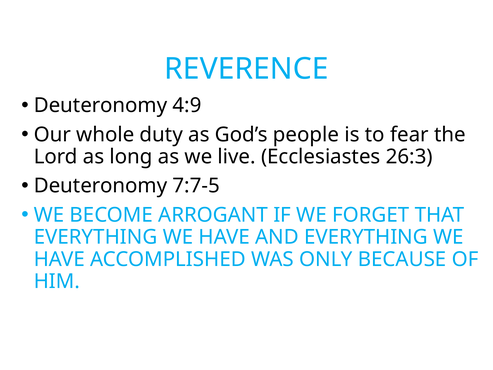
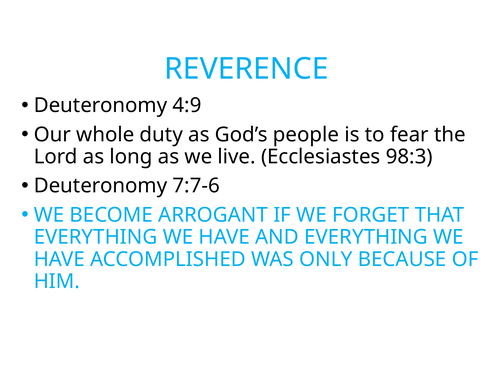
26:3: 26:3 -> 98:3
7:7-5: 7:7-5 -> 7:7-6
